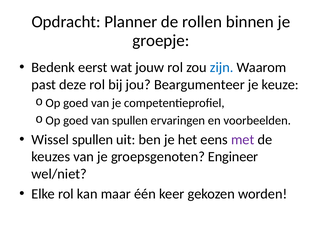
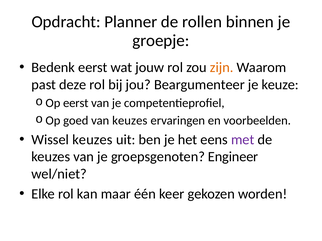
zijn colour: blue -> orange
goed at (76, 103): goed -> eerst
van spullen: spullen -> keuzes
Wissel spullen: spullen -> keuzes
